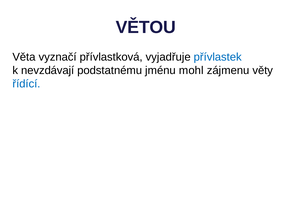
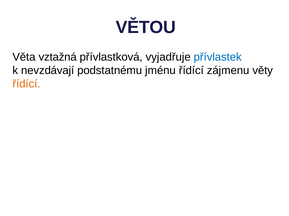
vyznačí: vyznačí -> vztažná
jménu mohl: mohl -> řídící
řídící at (26, 84) colour: blue -> orange
